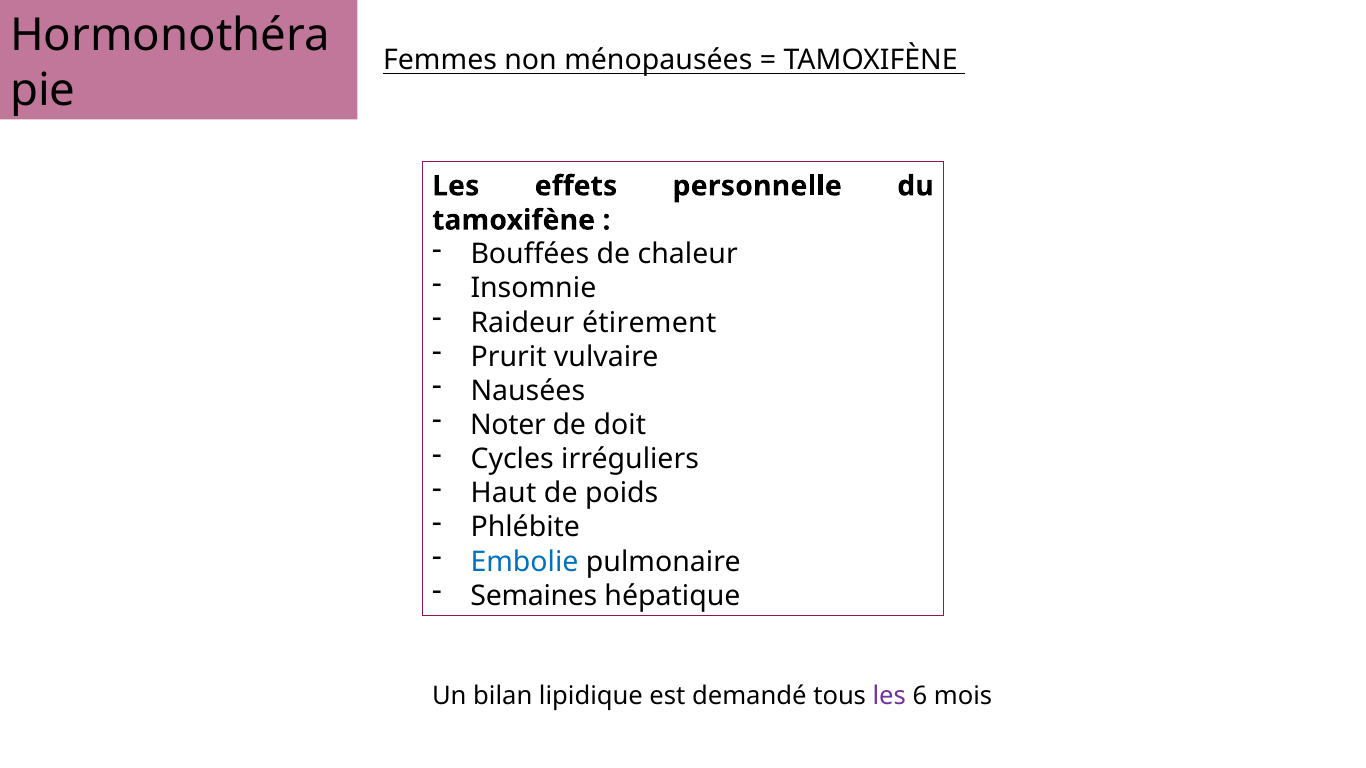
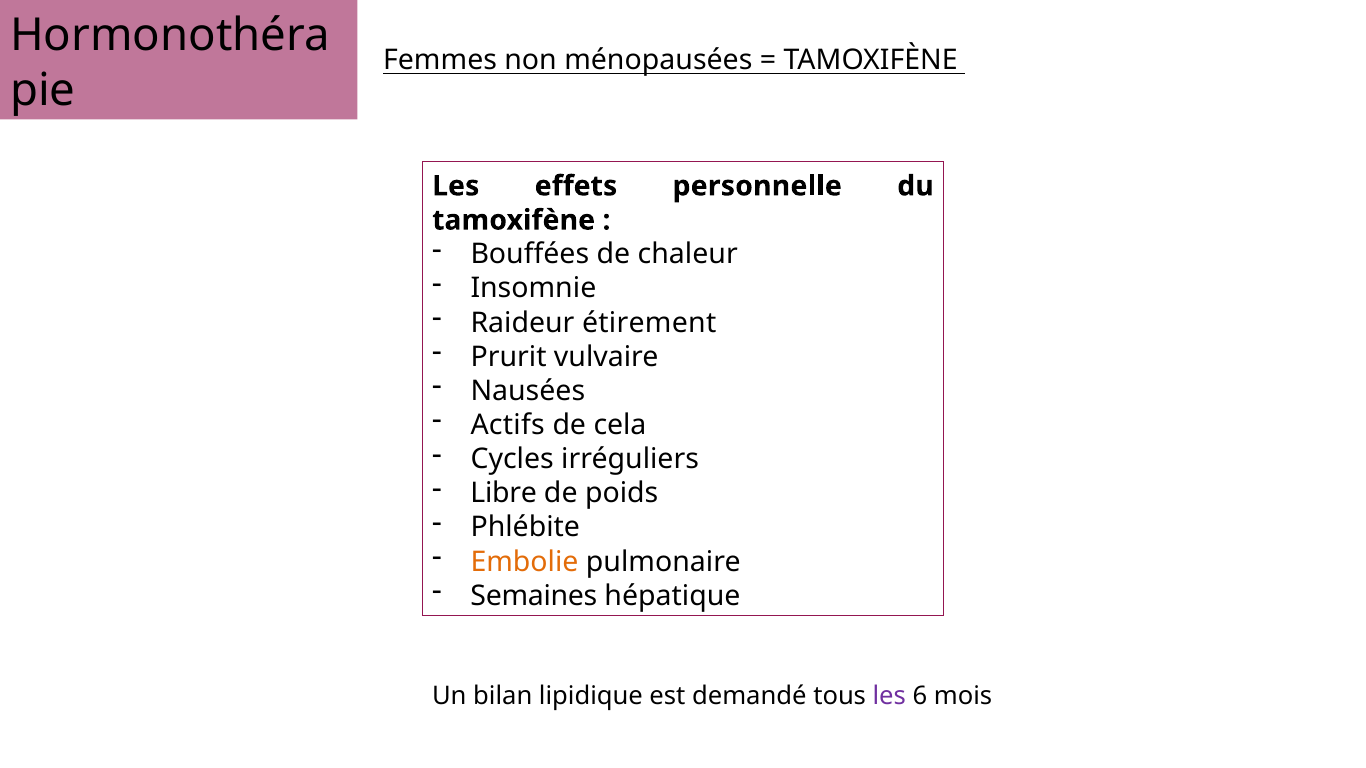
Noter: Noter -> Actifs
doit: doit -> cela
Haut: Haut -> Libre
Embolie colour: blue -> orange
